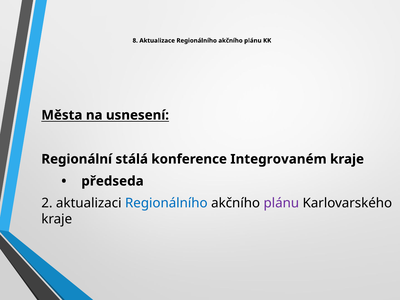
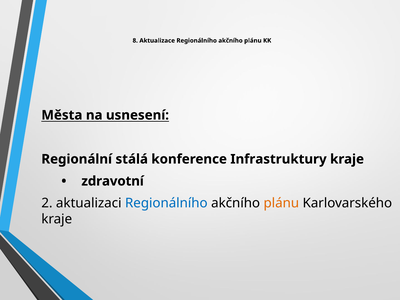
Integrovaném: Integrovaném -> Infrastruktury
předseda: předseda -> zdravotní
plánu at (281, 203) colour: purple -> orange
